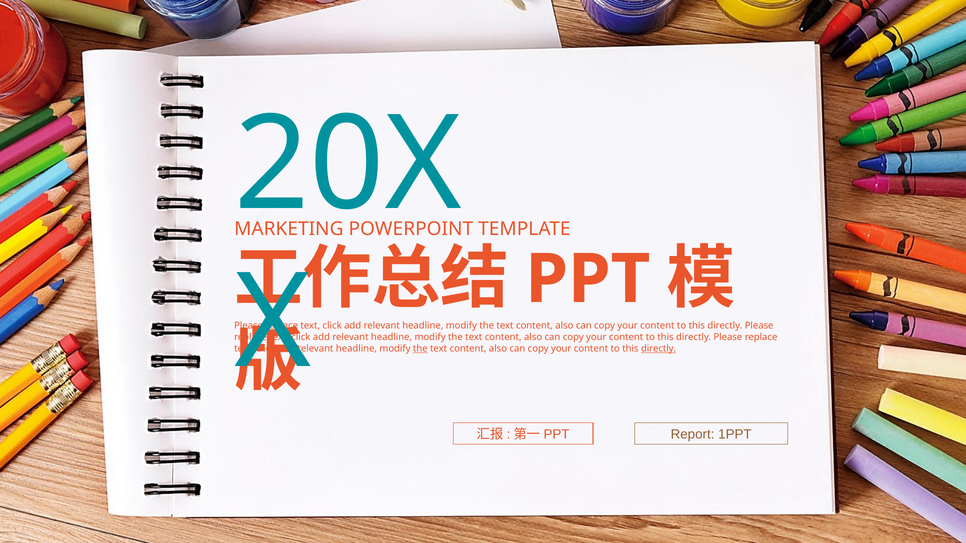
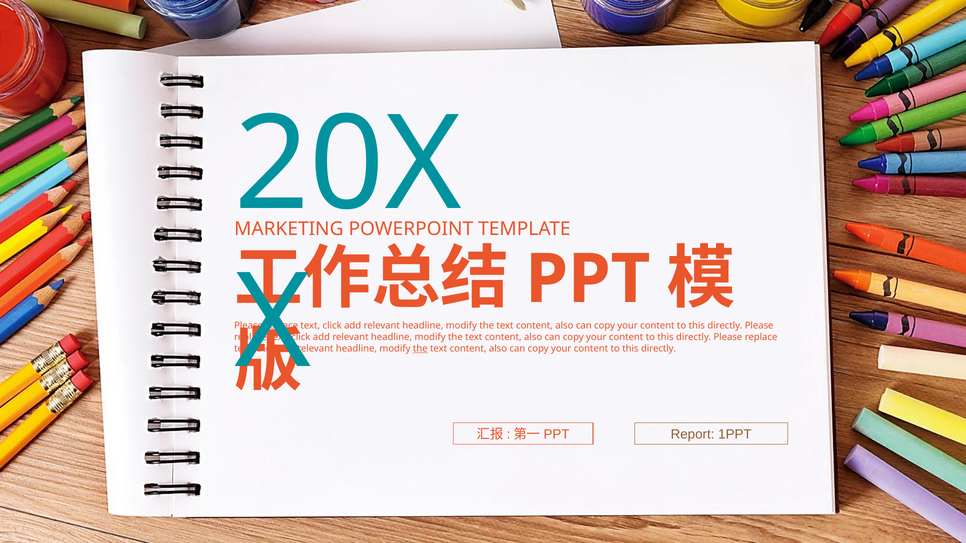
directly at (659, 349) underline: present -> none
